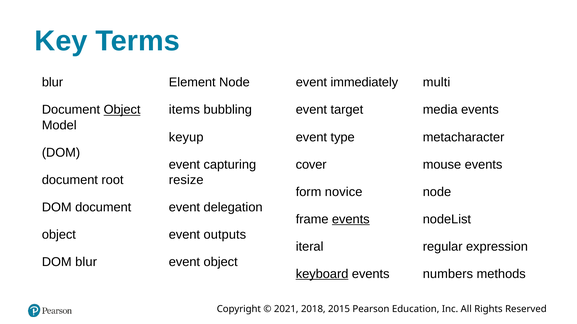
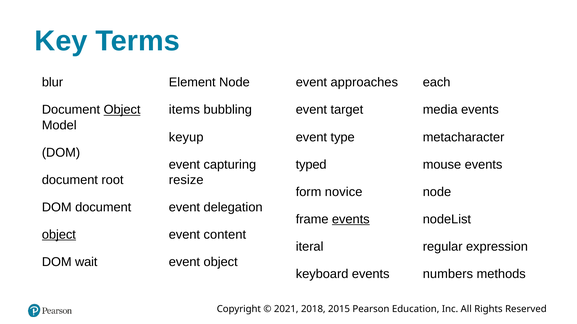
immediately: immediately -> approaches
multi: multi -> each
cover: cover -> typed
object at (59, 235) underline: none -> present
outputs: outputs -> content
DOM blur: blur -> wait
keyboard underline: present -> none
